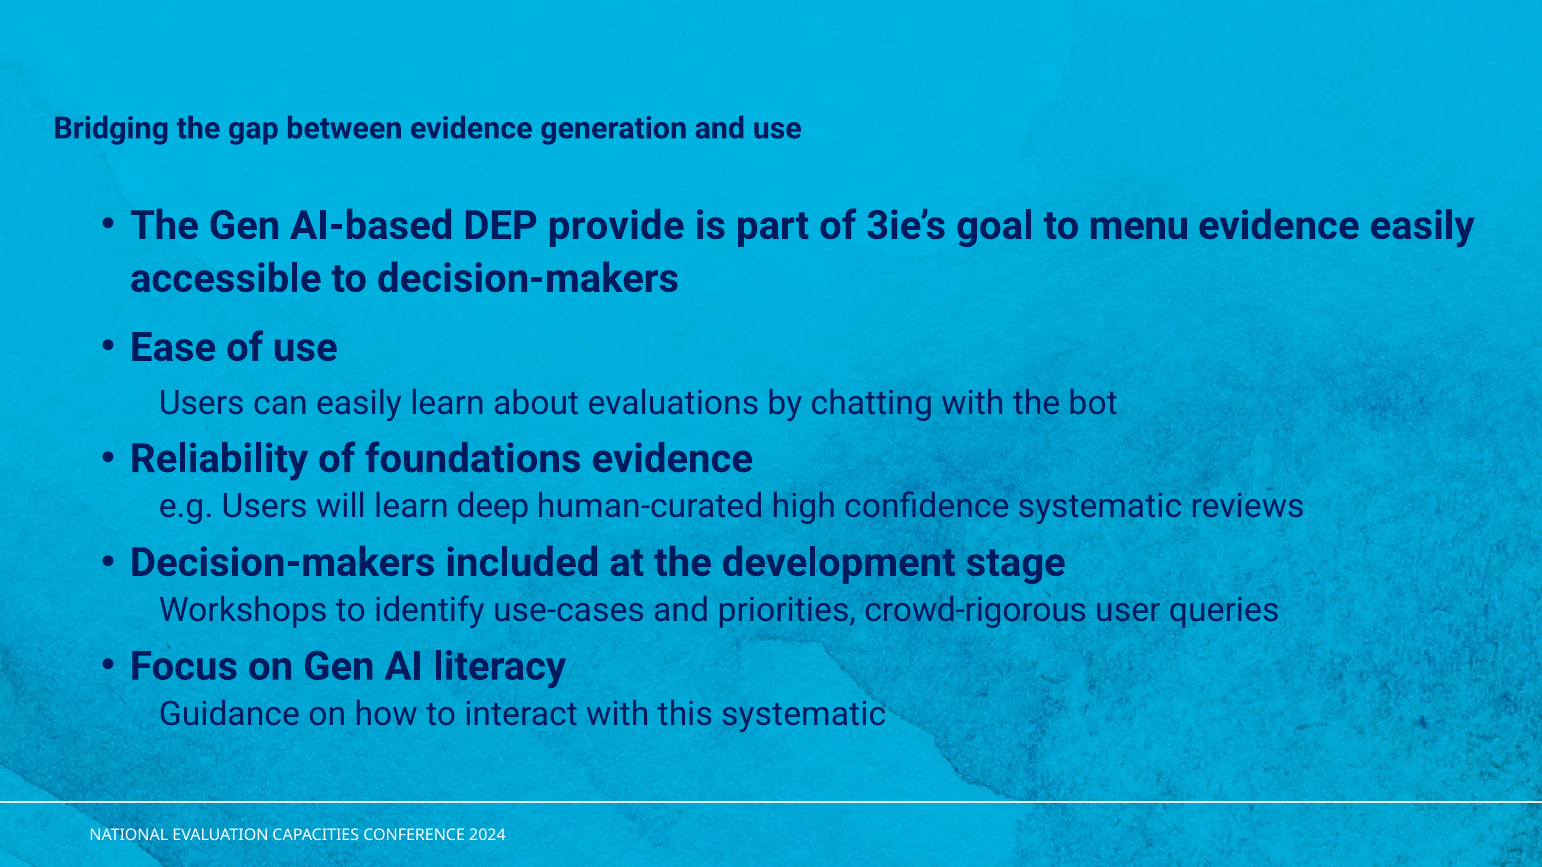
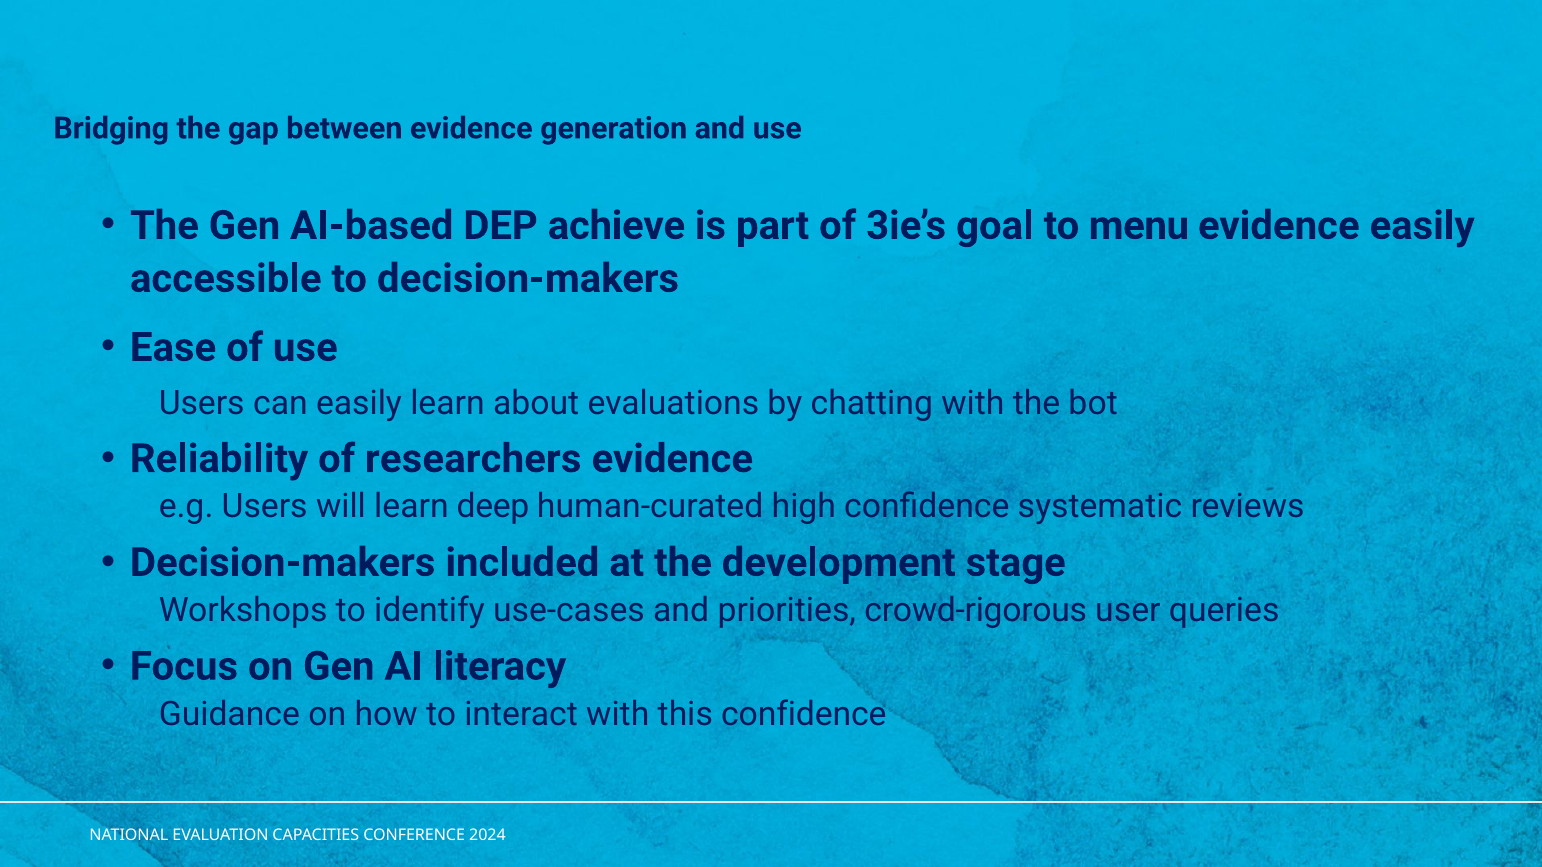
provide: provide -> achieve
foundations: foundations -> researchers
this systematic: systematic -> confidence
